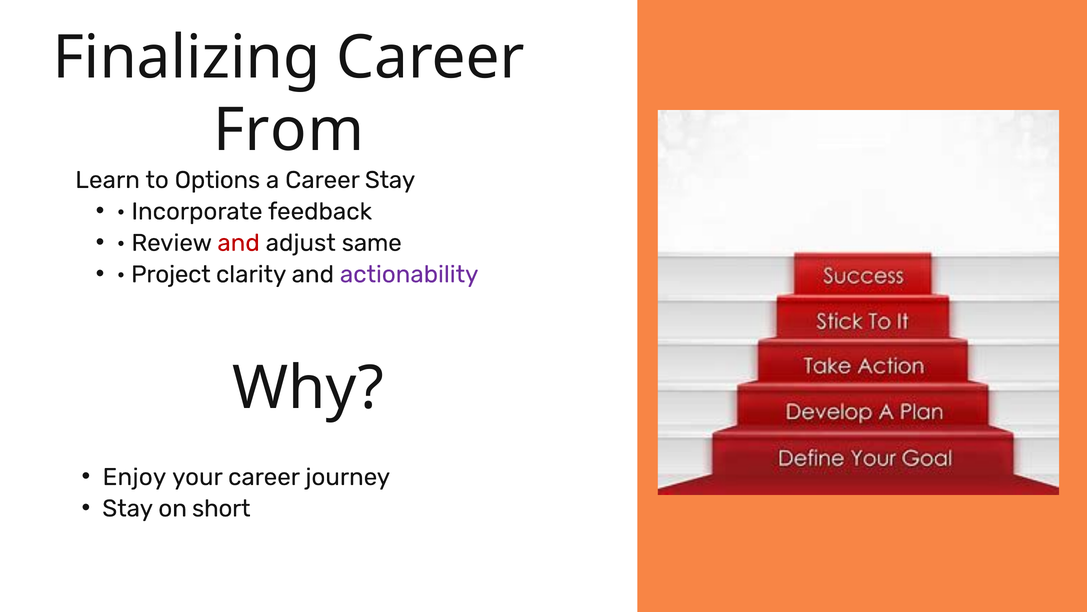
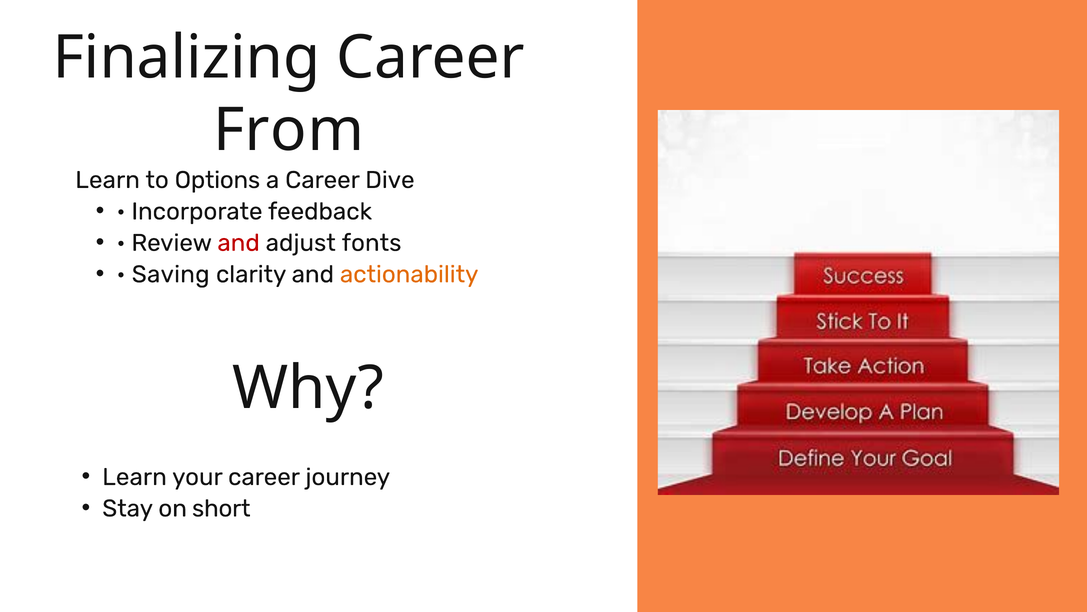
Career Stay: Stay -> Dive
same: same -> fonts
Project: Project -> Saving
actionability colour: purple -> orange
Enjoy at (134, 477): Enjoy -> Learn
